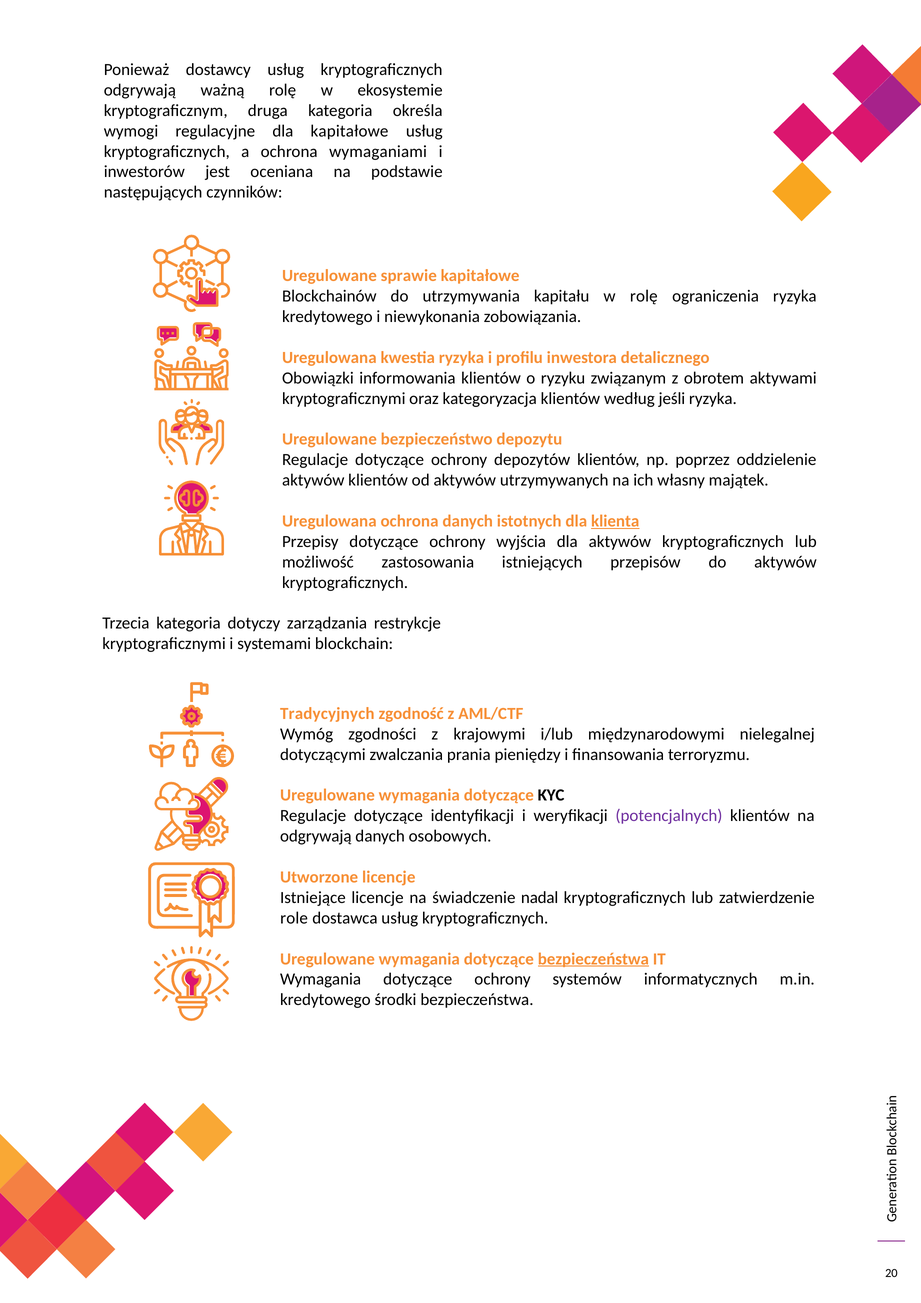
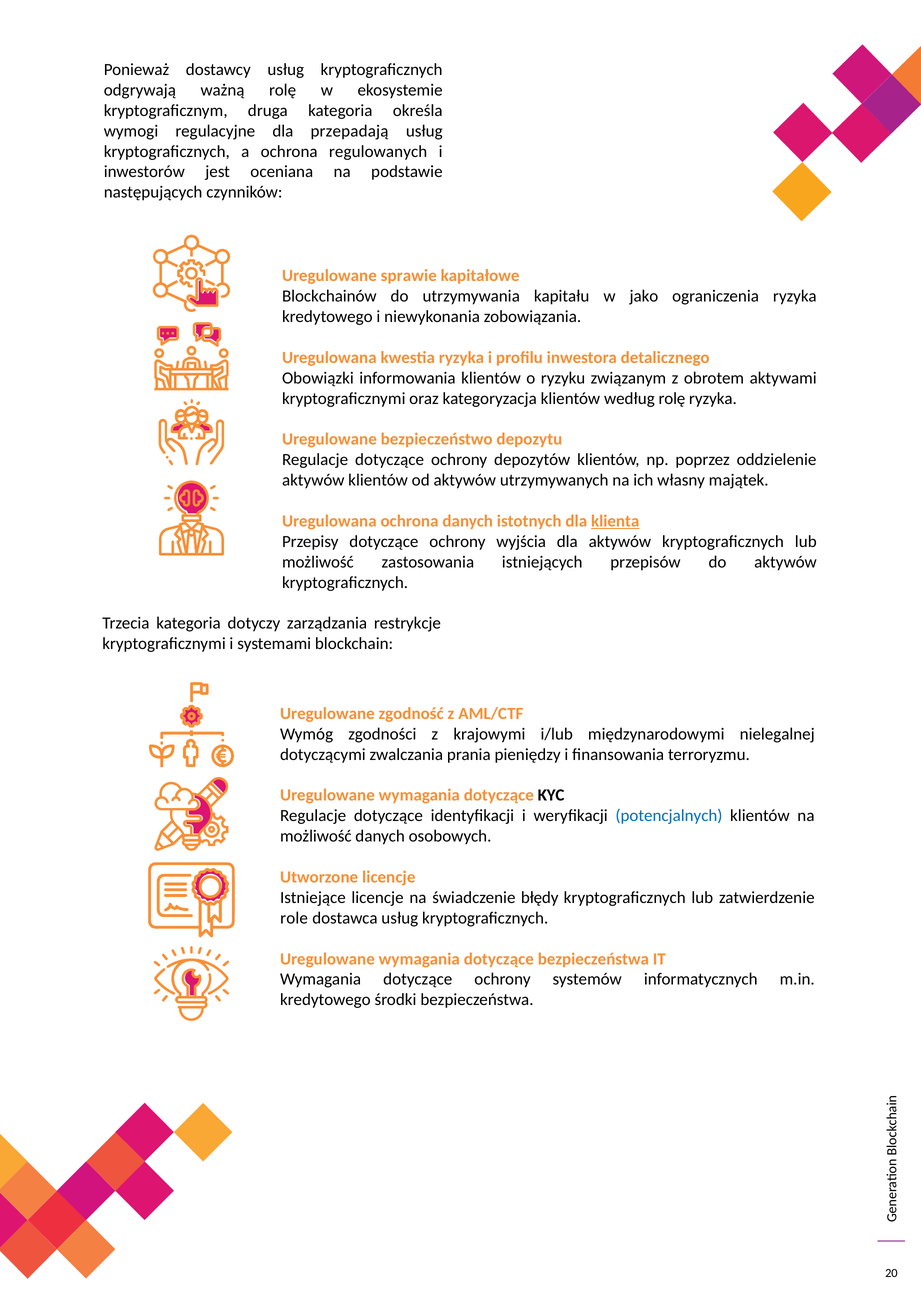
dla kapitałowe: kapitałowe -> przepadają
wymaganiami: wymaganiami -> regulowanych
w rolę: rolę -> jako
według jeśli: jeśli -> rolę
Tradycyjnych at (327, 713): Tradycyjnych -> Uregulowane
potencjalnych colour: purple -> blue
odgrywają at (316, 836): odgrywają -> możliwość
nadal: nadal -> błędy
bezpieczeństwa at (593, 959) underline: present -> none
